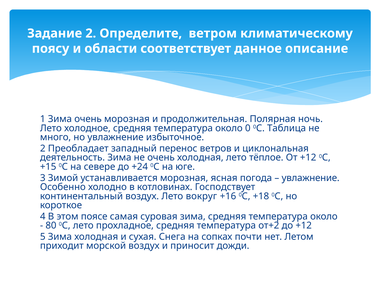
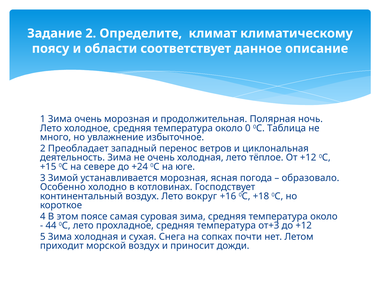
ветром: ветром -> климат
увлажнение at (311, 178): увлажнение -> образовало
80: 80 -> 44
от+2: от+2 -> от+3
